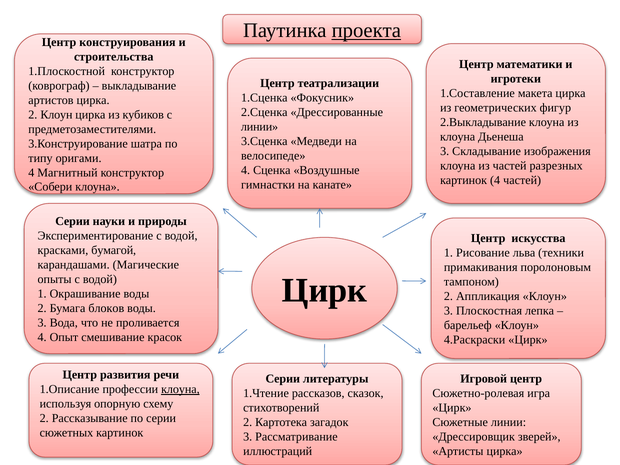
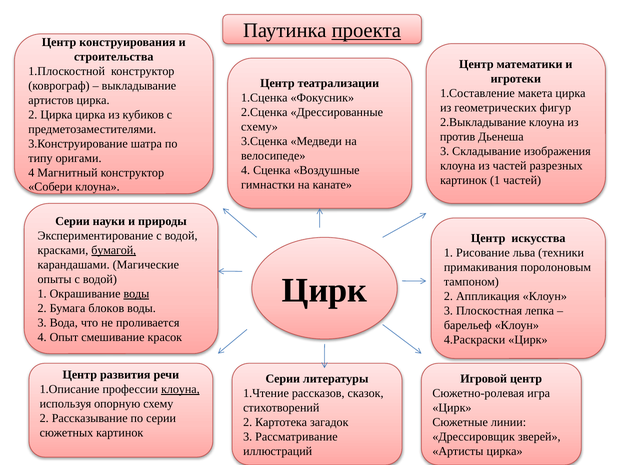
2 Клоун: Клоун -> Цирка
линии at (260, 127): линии -> схему
клоуна at (458, 137): клоуна -> против
картинок 4: 4 -> 1
бумагой underline: none -> present
воды at (136, 294) underline: none -> present
